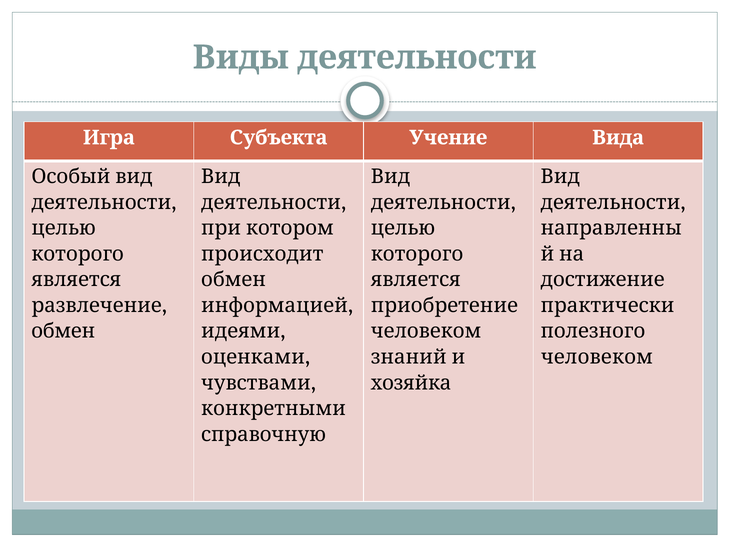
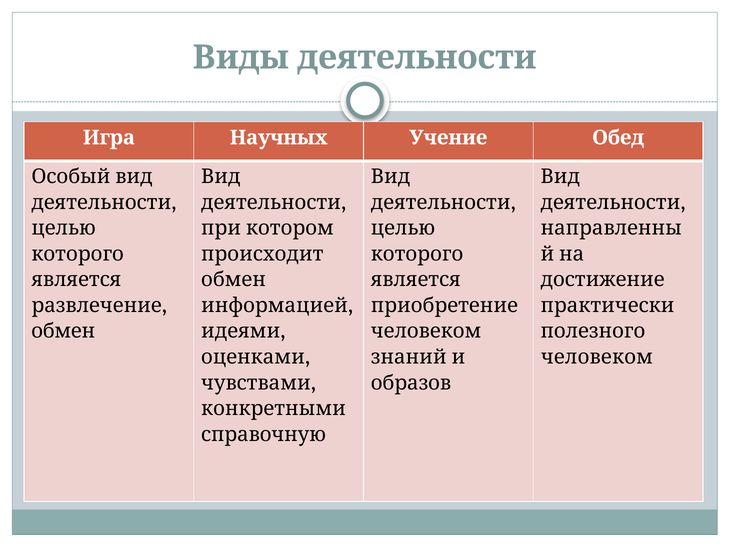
Субъекта: Субъекта -> Научных
Вида: Вида -> Обед
хозяйка: хозяйка -> образов
